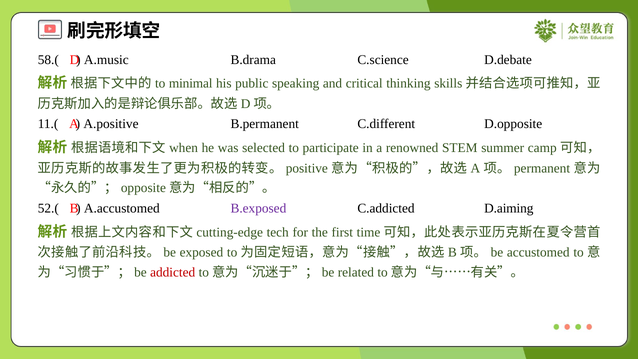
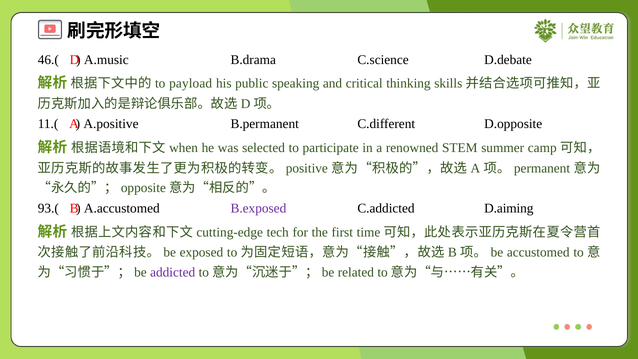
58.(: 58.( -> 46.(
minimal: minimal -> payload
52.(: 52.( -> 93.(
addicted colour: red -> purple
